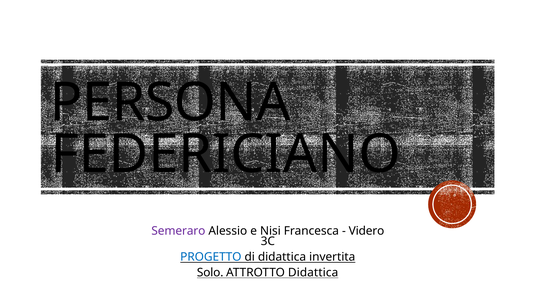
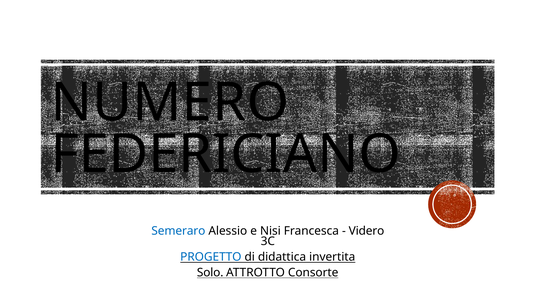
PERSONA: PERSONA -> NUMERO
Semeraro colour: purple -> blue
ATTROTTO Didattica: Didattica -> Consorte
